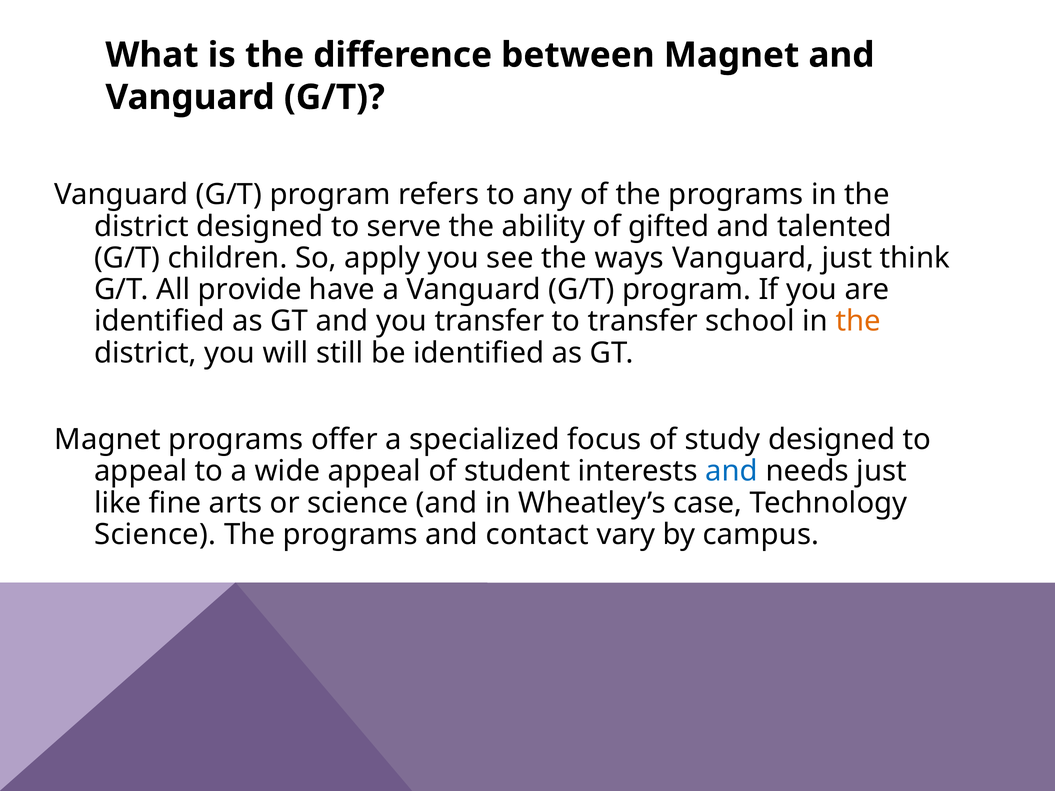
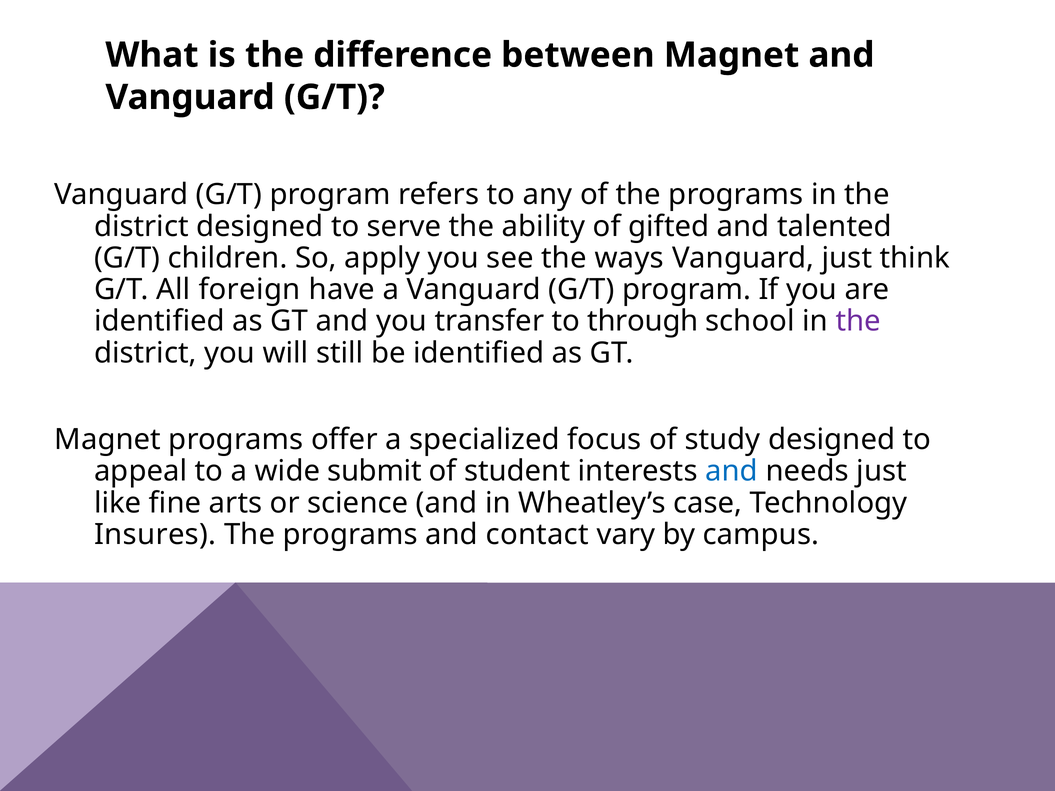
provide: provide -> foreign
to transfer: transfer -> through
the at (858, 321) colour: orange -> purple
wide appeal: appeal -> submit
Science at (155, 535): Science -> Insures
